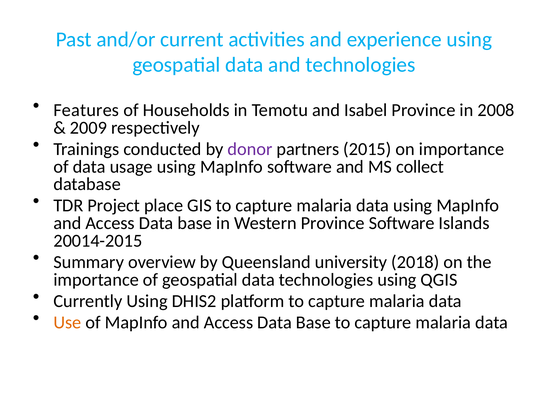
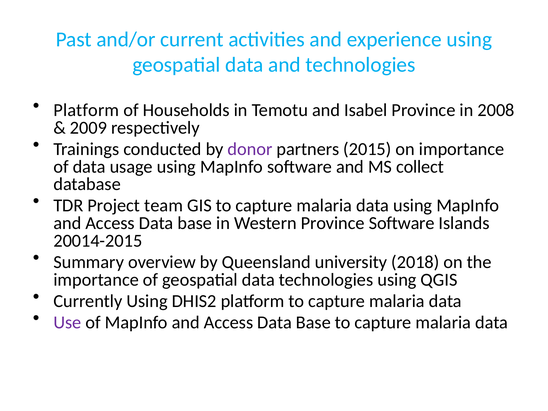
Features at (86, 110): Features -> Platform
place: place -> team
Use colour: orange -> purple
